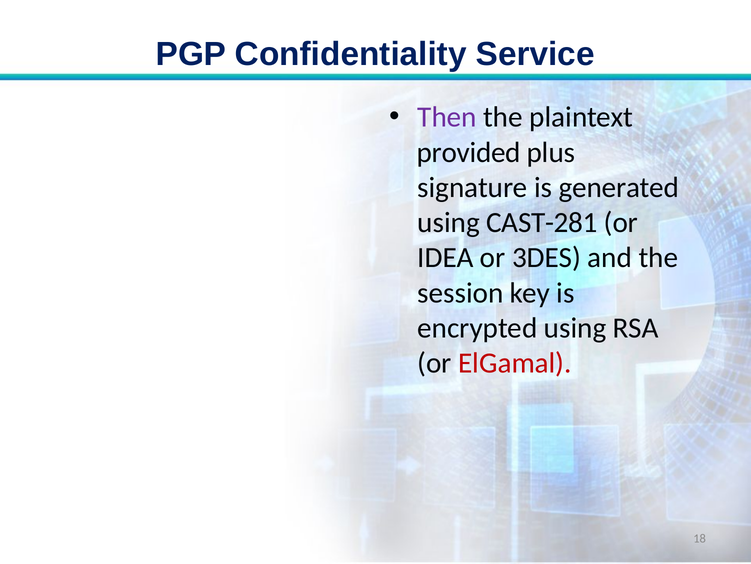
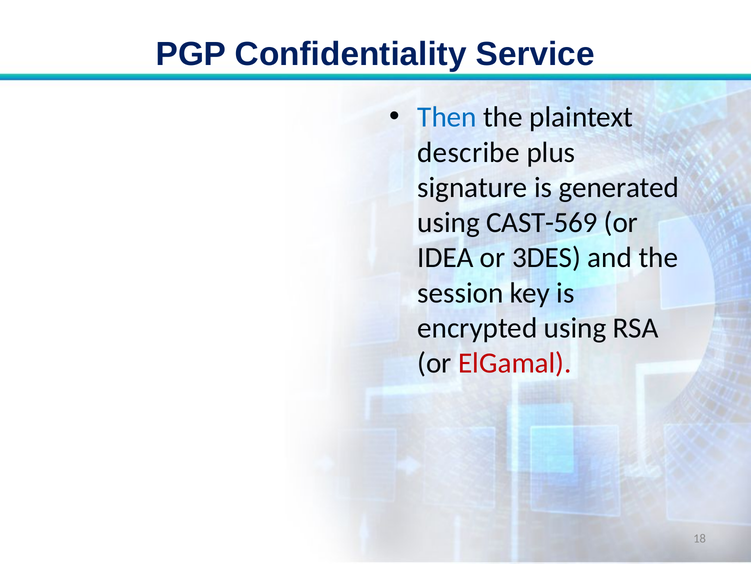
Then colour: purple -> blue
provided: provided -> describe
CAST-281: CAST-281 -> CAST-569
